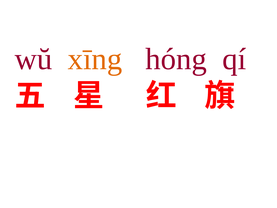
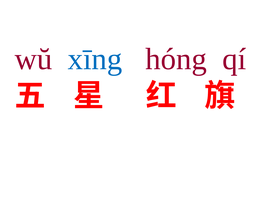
xīng colour: orange -> blue
